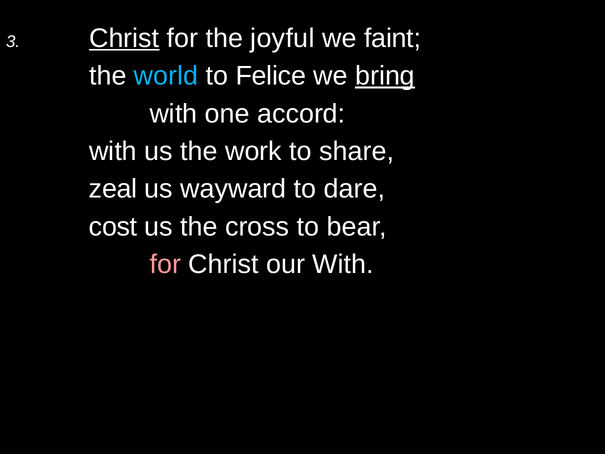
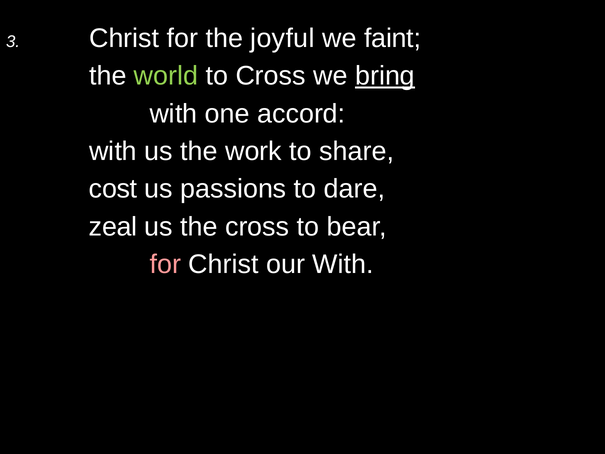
Christ at (124, 38) underline: present -> none
world colour: light blue -> light green
to Felice: Felice -> Cross
zeal: zeal -> cost
wayward: wayward -> passions
cost: cost -> zeal
